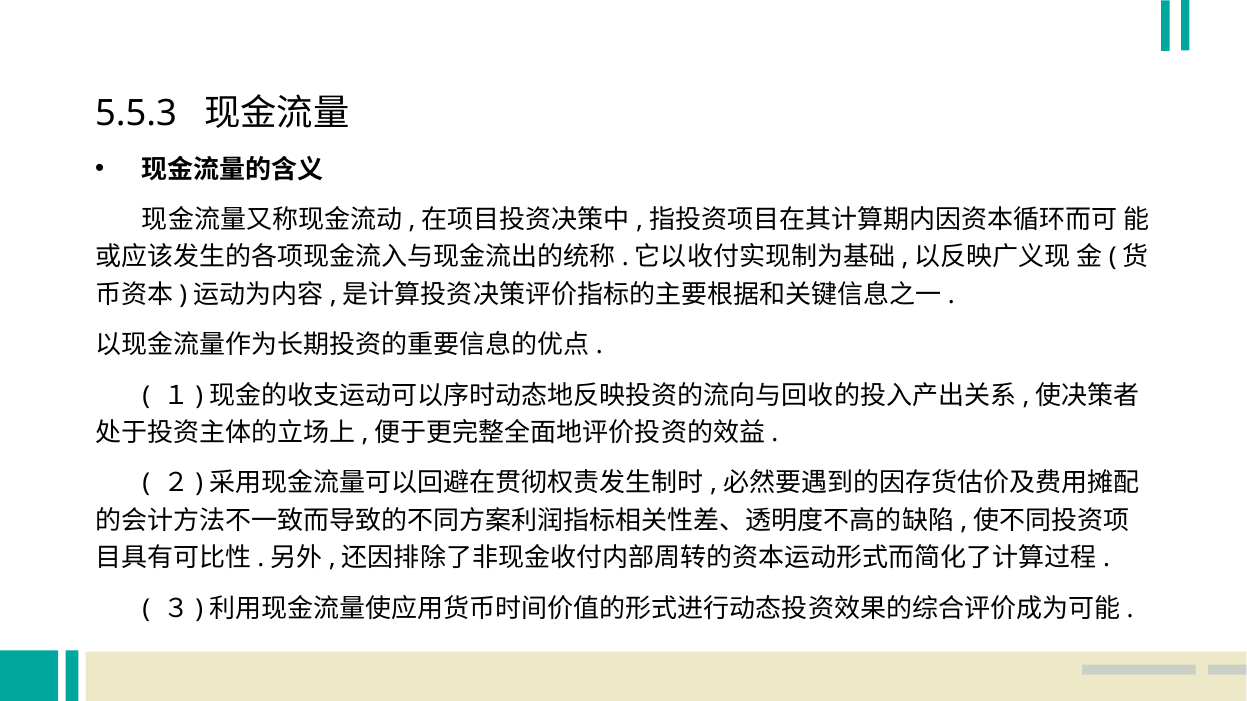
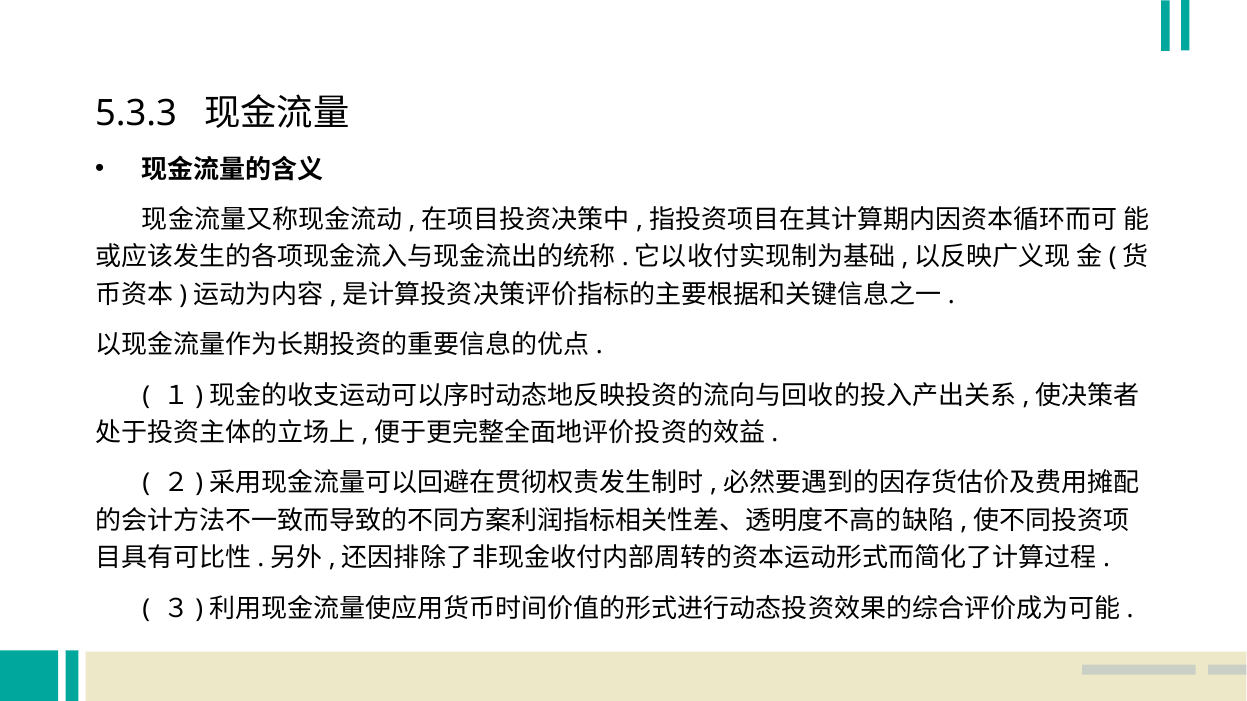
5.5.3: 5.5.3 -> 5.3.3
